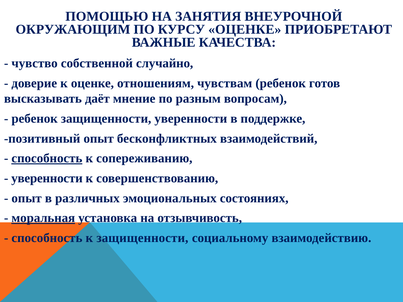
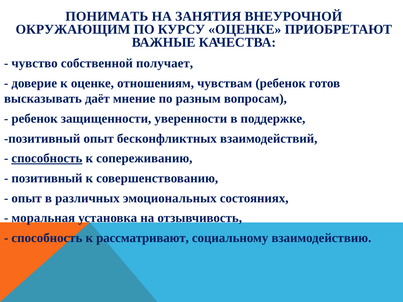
ПОМОЩЬЮ: ПОМОЩЬЮ -> ПОНИМАТЬ
случайно: случайно -> получает
уверенности at (47, 178): уверенности -> позитивный
моральная underline: present -> none
к защищенности: защищенности -> рассматривают
